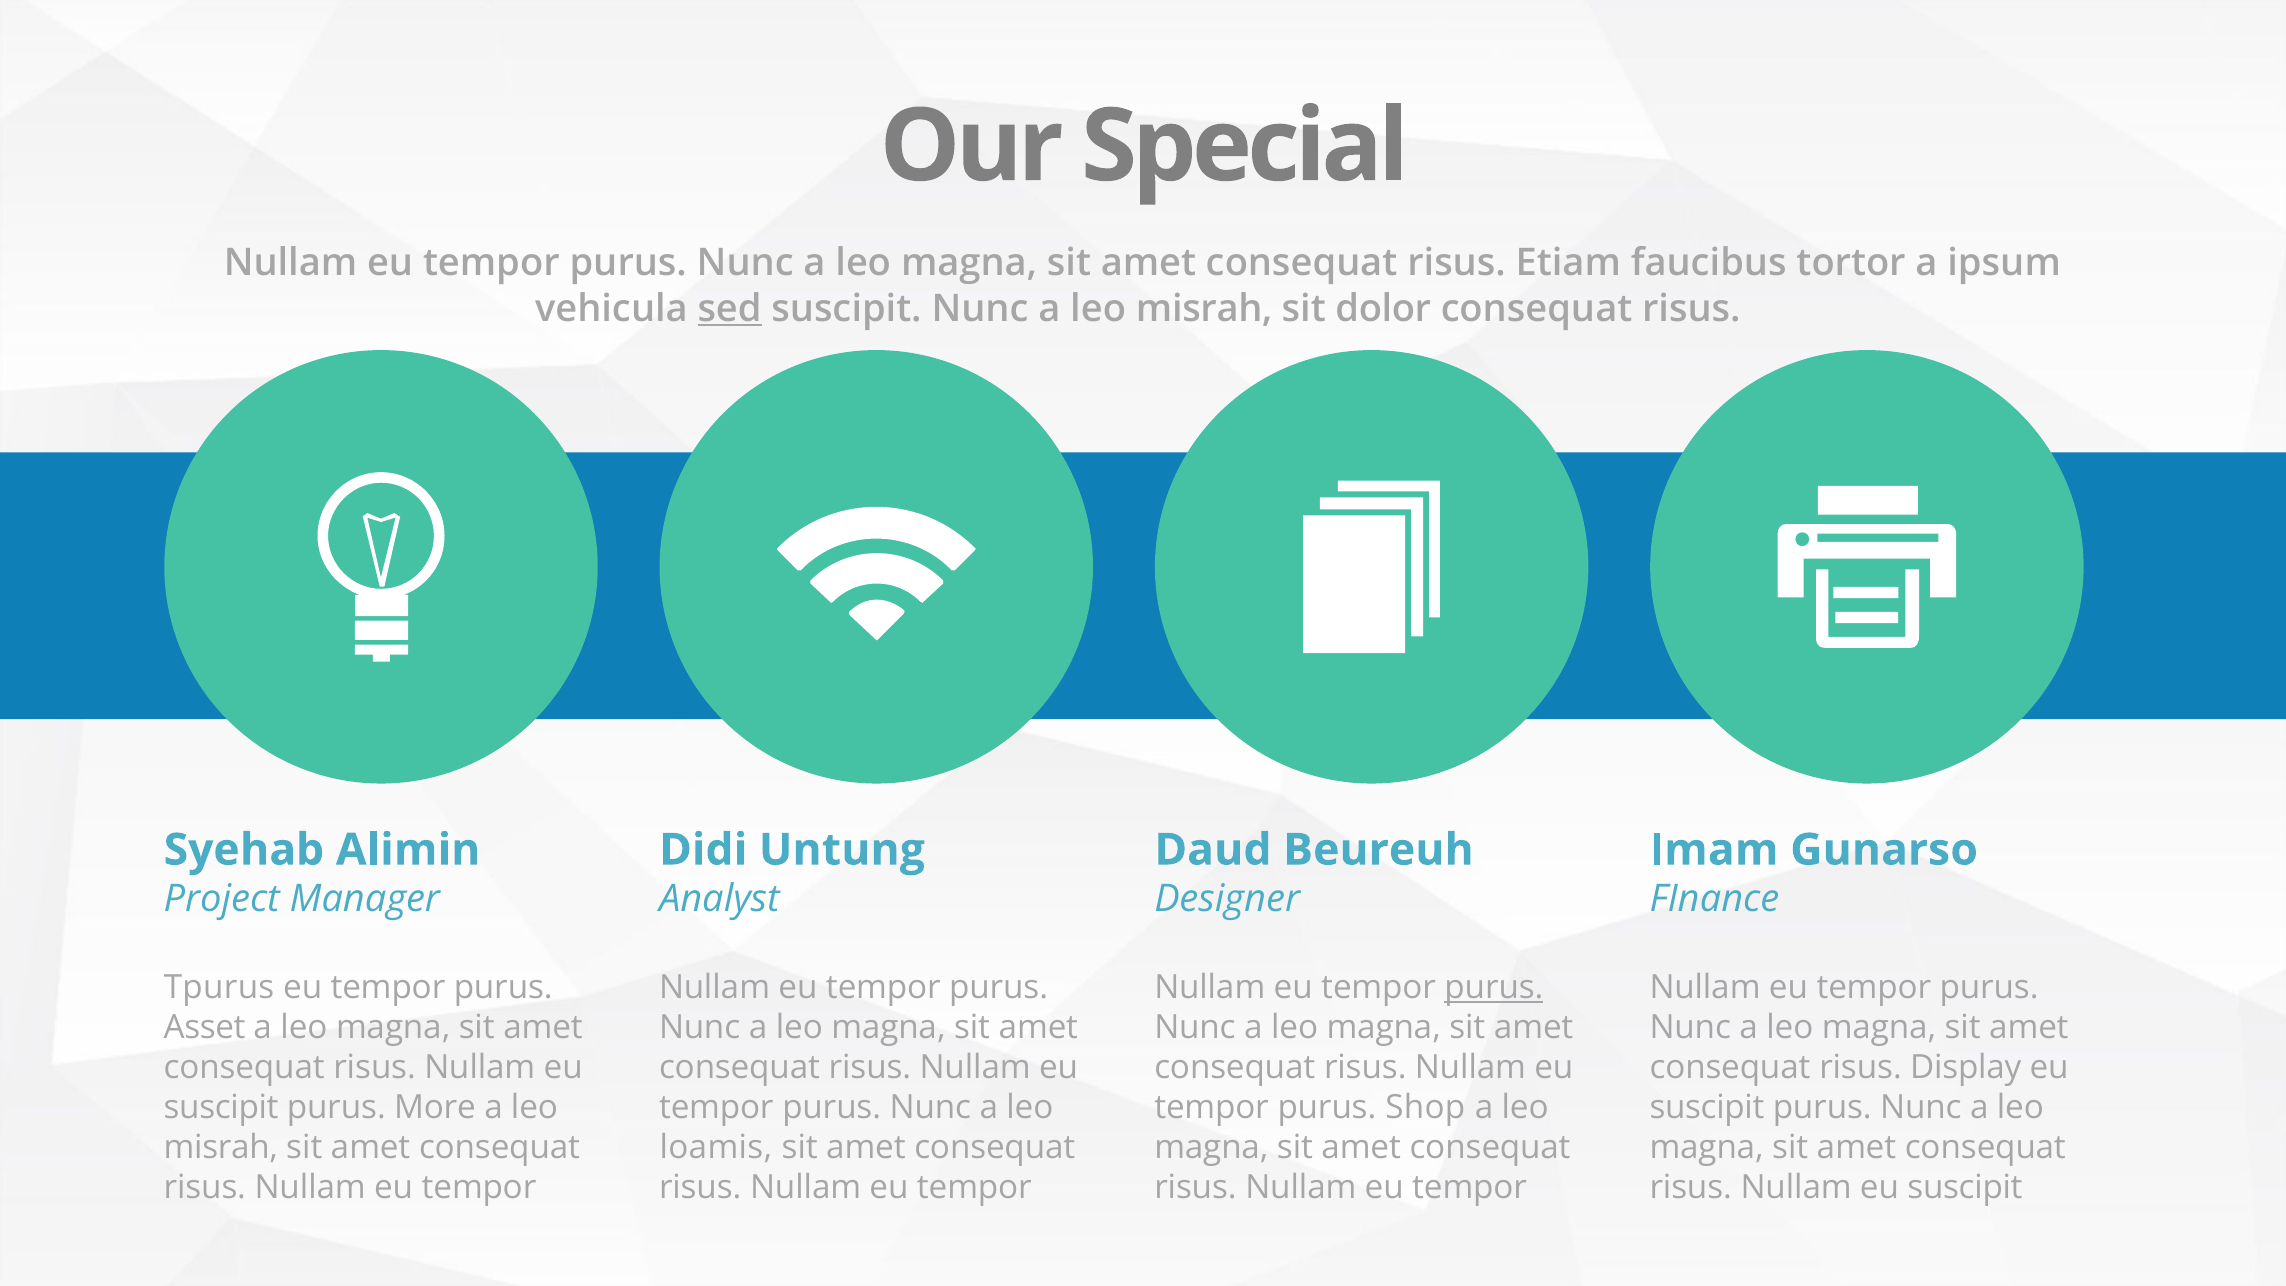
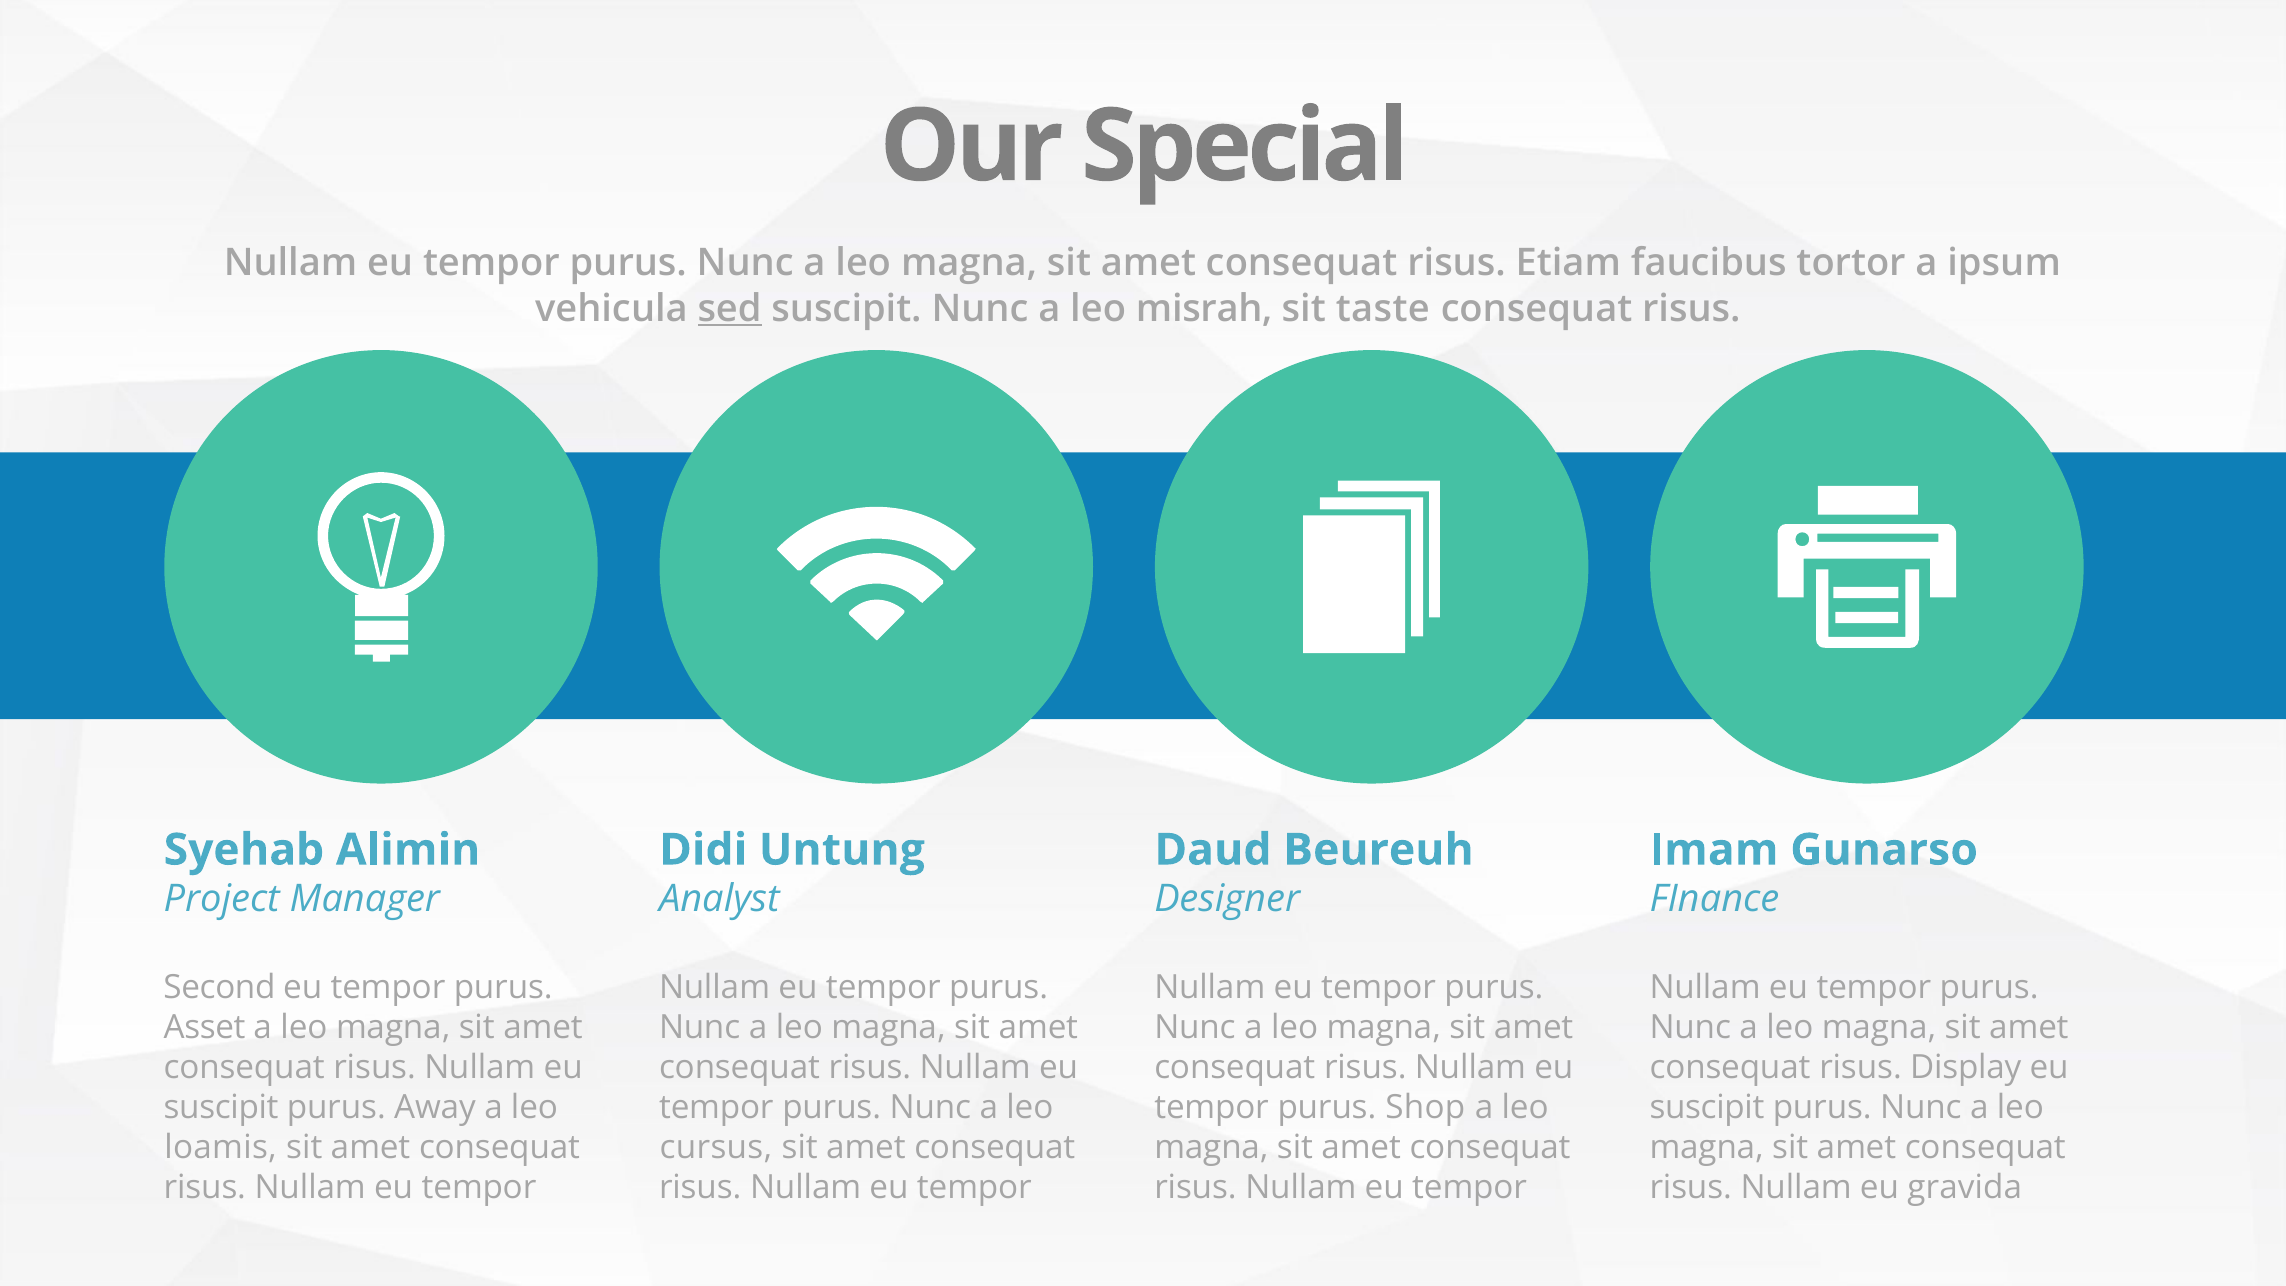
dolor: dolor -> taste
Tpurus: Tpurus -> Second
purus at (1494, 987) underline: present -> none
More: More -> Away
misrah at (221, 1147): misrah -> loamis
loamis: loamis -> cursus
suscipit at (1965, 1187): suscipit -> gravida
